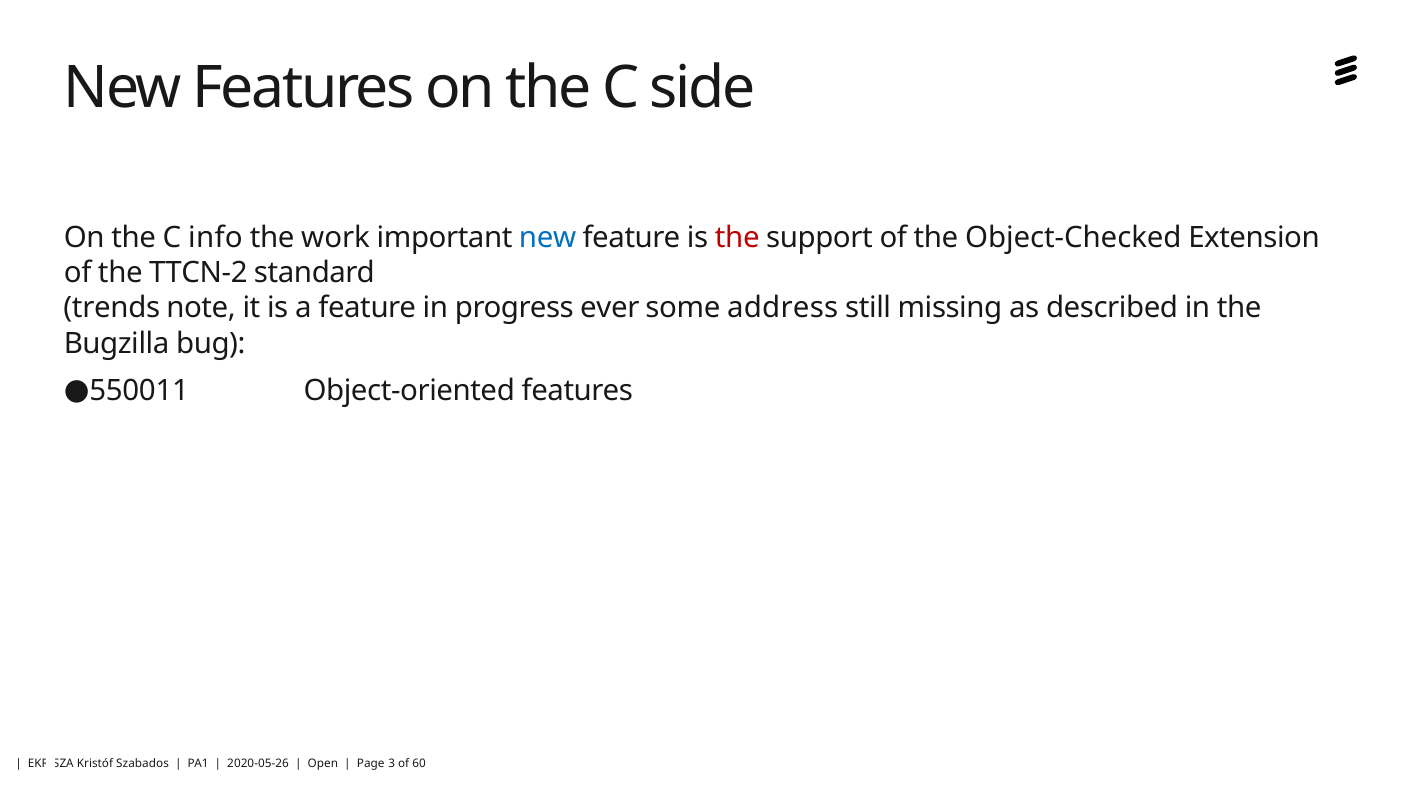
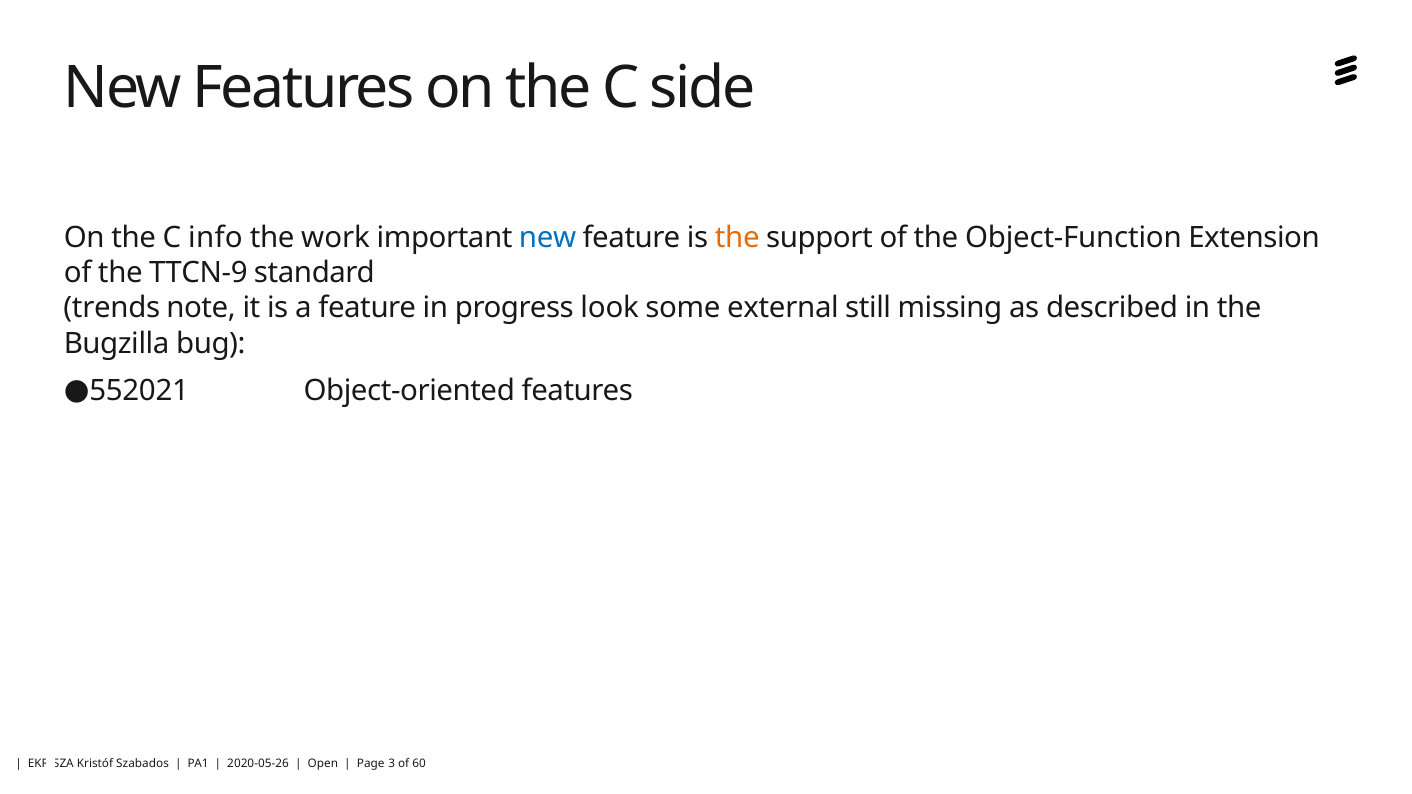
the at (737, 238) colour: red -> orange
Object-Checked: Object-Checked -> Object-Function
TTCN-2: TTCN-2 -> TTCN-9
ever: ever -> look
address: address -> external
550011: 550011 -> 552021
